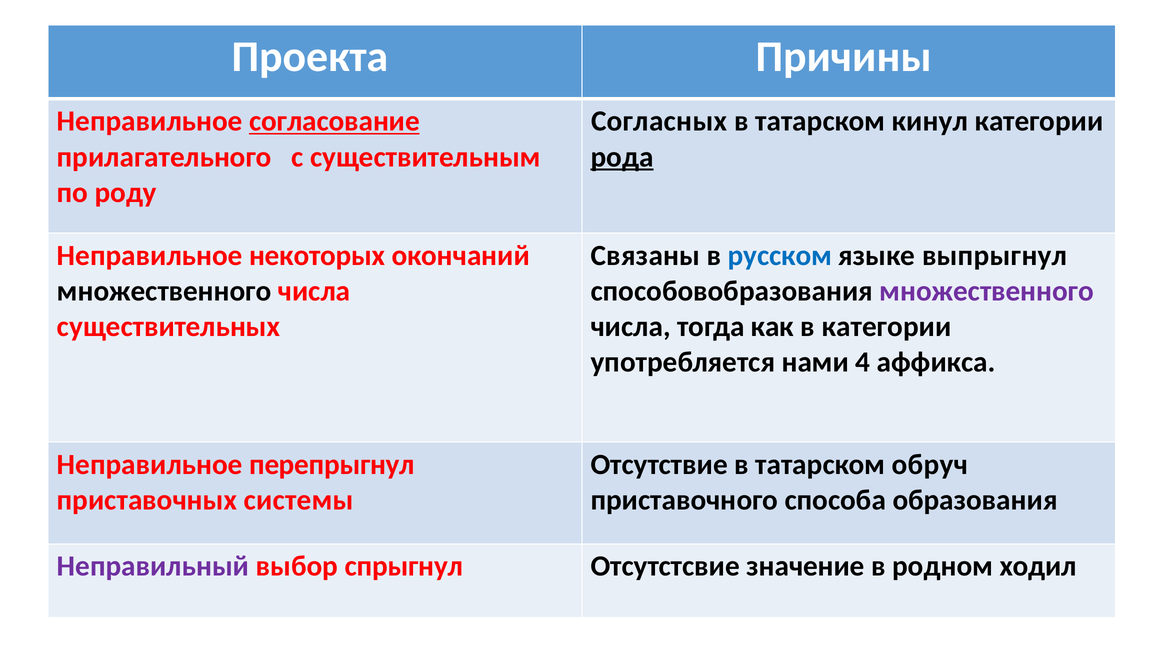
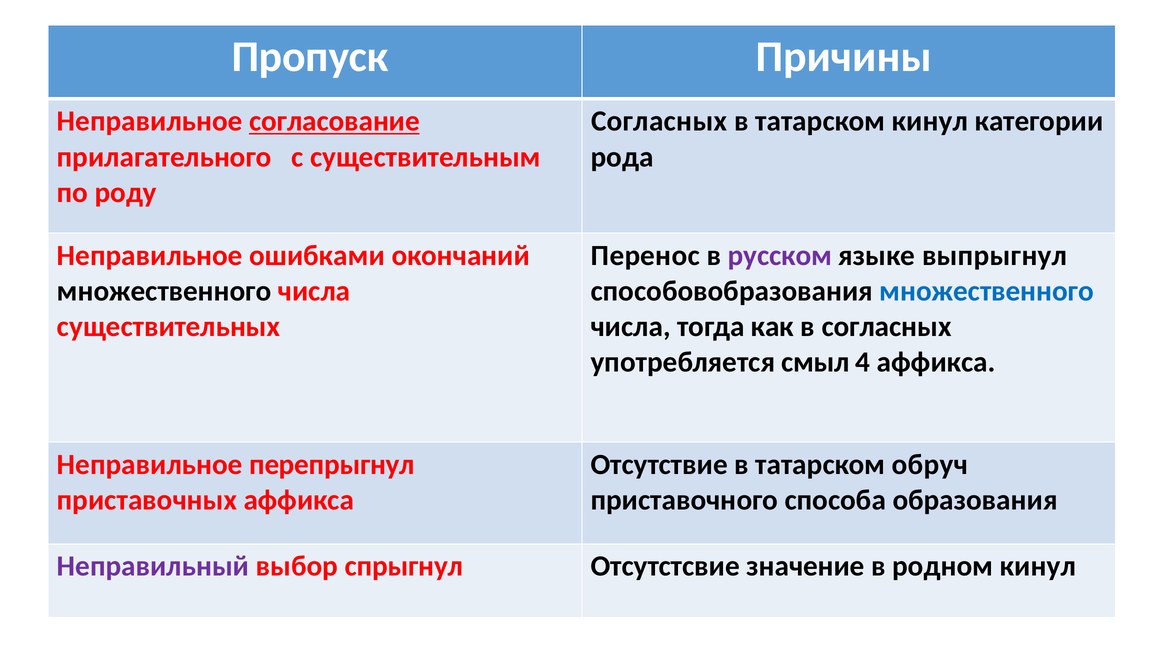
Проекта: Проекта -> Пропуск
рода underline: present -> none
некоторых: некоторых -> ошибками
Связаны: Связаны -> Перенос
русском colour: blue -> purple
множественного at (987, 291) colour: purple -> blue
в категории: категории -> согласных
нами: нами -> смыл
приставочных системы: системы -> аффикса
родном ходил: ходил -> кинул
